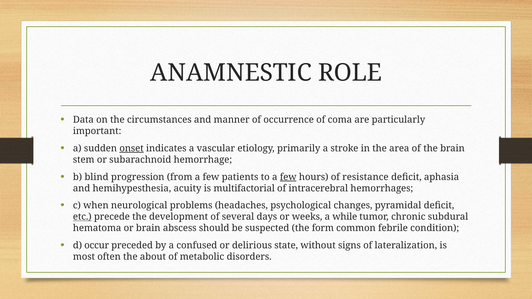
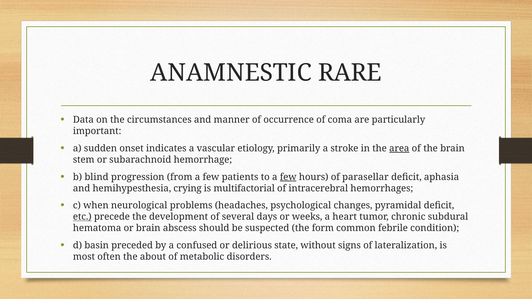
ROLE: ROLE -> RARE
onset underline: present -> none
area underline: none -> present
resistance: resistance -> parasellar
acuity: acuity -> crying
while: while -> heart
occur: occur -> basin
